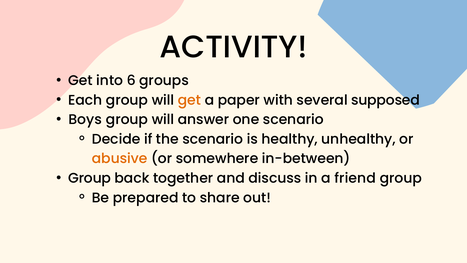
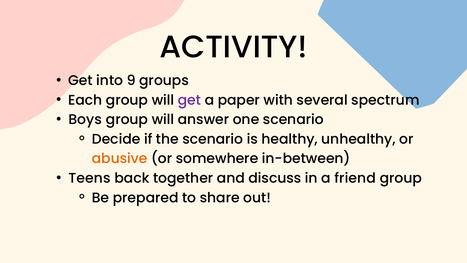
6: 6 -> 9
get at (189, 100) colour: orange -> purple
supposed: supposed -> spectrum
Group at (90, 178): Group -> Teens
